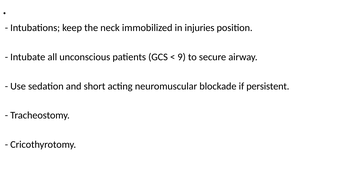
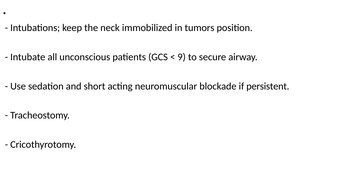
injuries: injuries -> tumors
